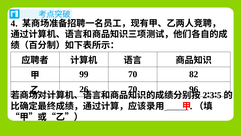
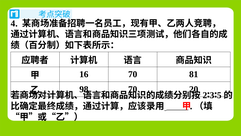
99: 99 -> 16
82: 82 -> 81
26: 26 -> 98
96: 96 -> 20
